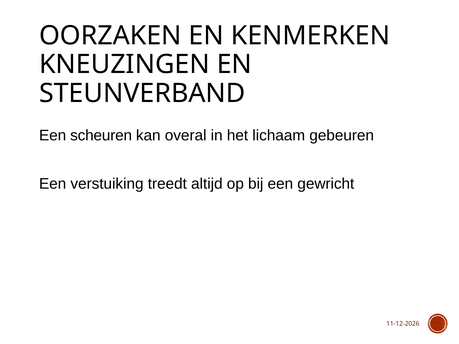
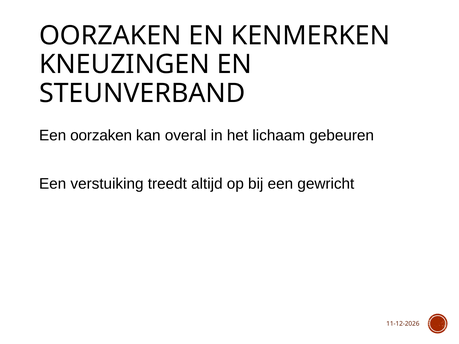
Een scheuren: scheuren -> oorzaken
